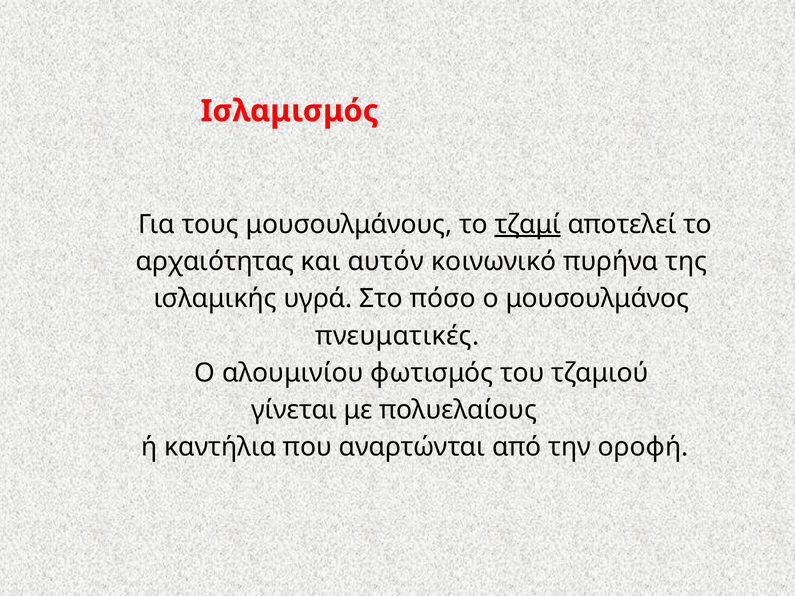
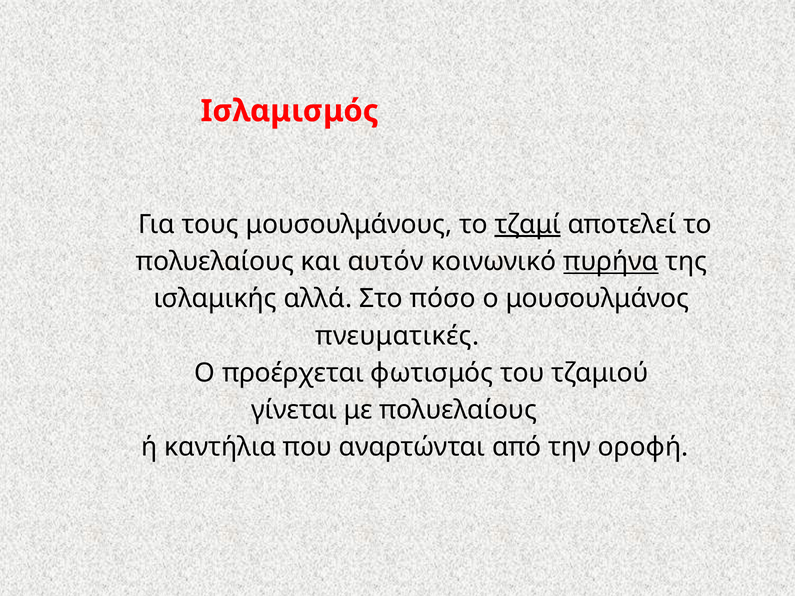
αρχαιότητας at (215, 262): αρχαιότητας -> πολυελαίους
πυρήνα underline: none -> present
υγρά: υγρά -> αλλά
αλουμινίου: αλουμινίου -> προέρχεται
